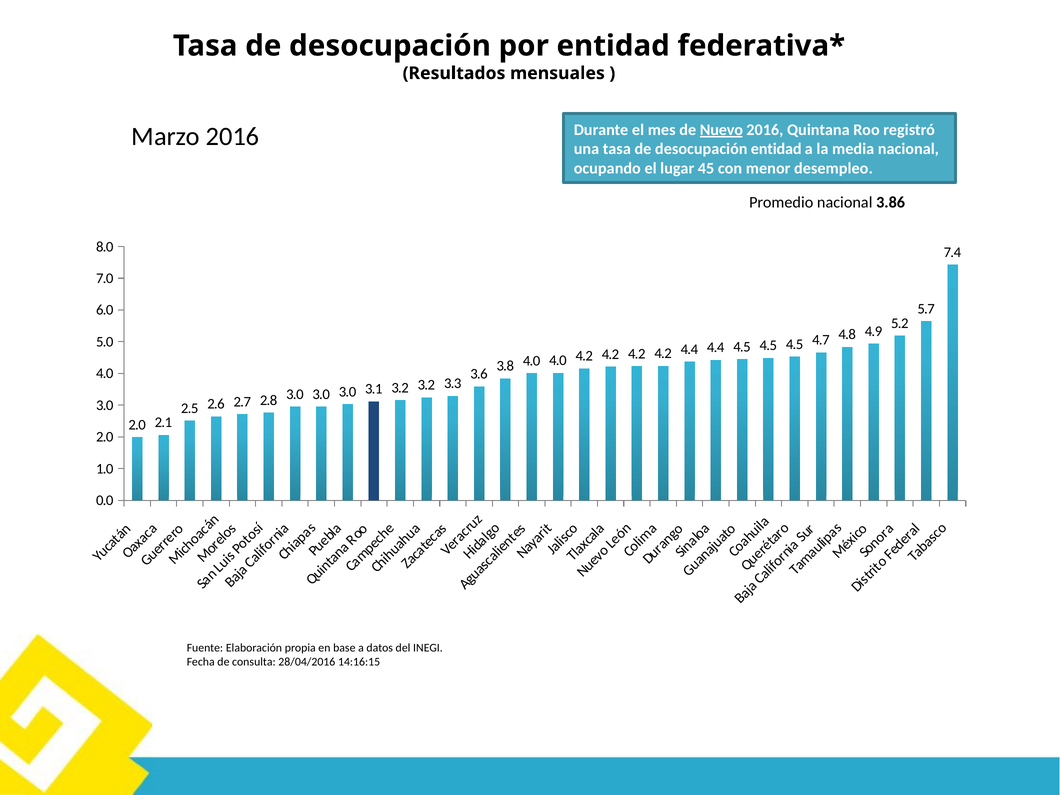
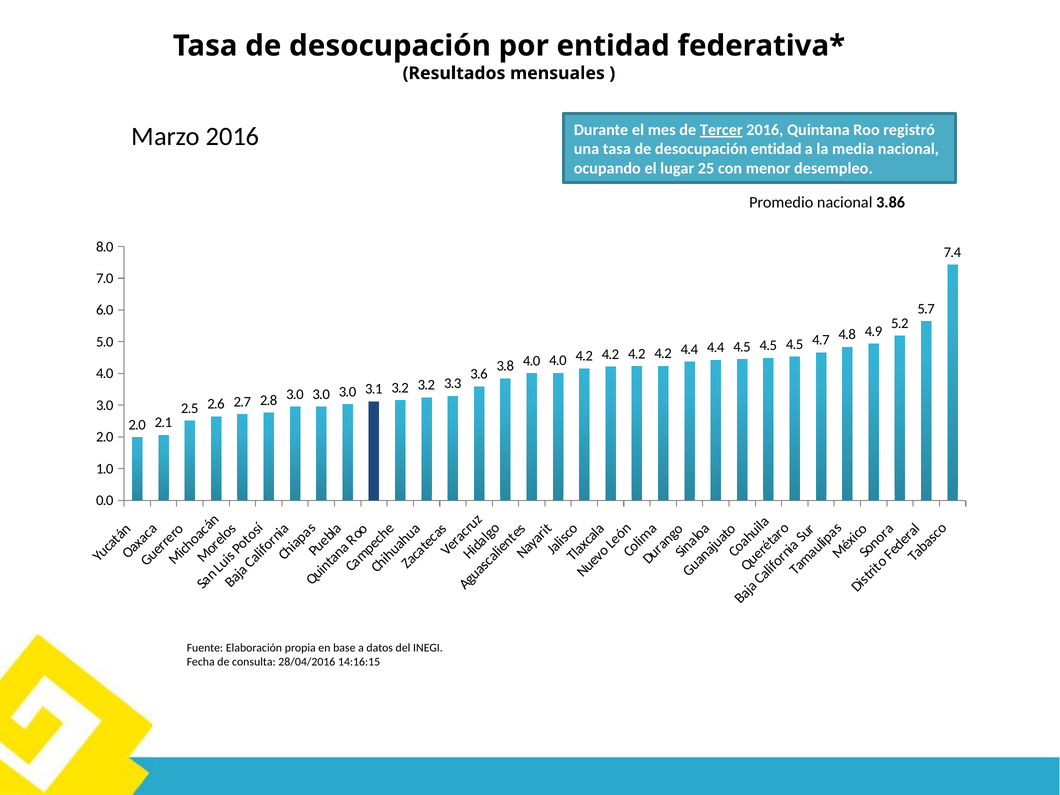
Nuevo: Nuevo -> Tercer
45: 45 -> 25
